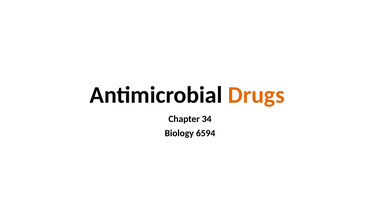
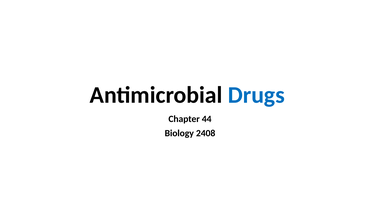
Drugs colour: orange -> blue
34: 34 -> 44
6594: 6594 -> 2408
